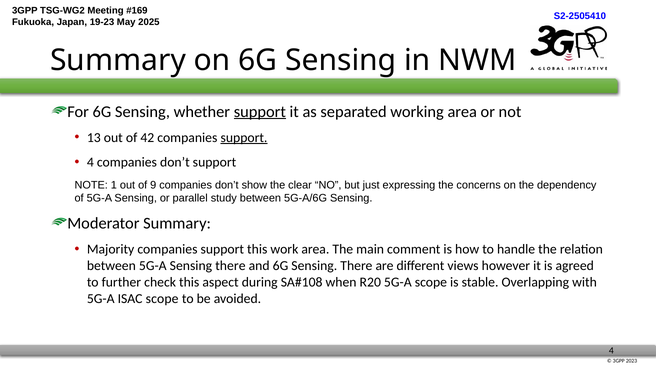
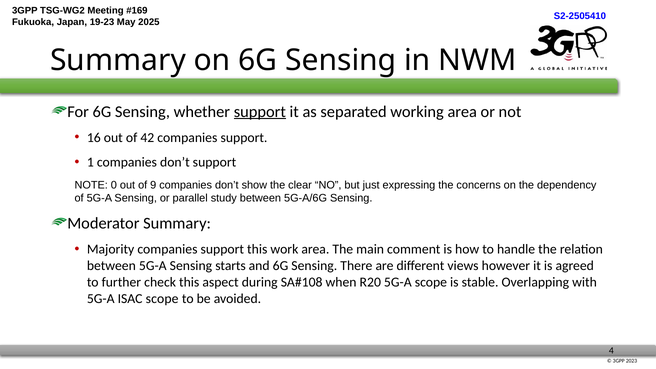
13: 13 -> 16
support at (244, 138) underline: present -> none
4 at (90, 162): 4 -> 1
1: 1 -> 0
5G-A Sensing there: there -> starts
